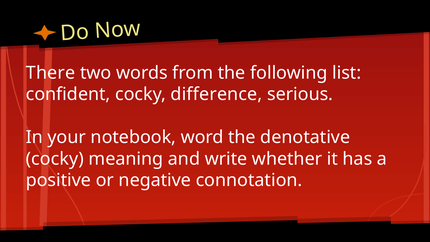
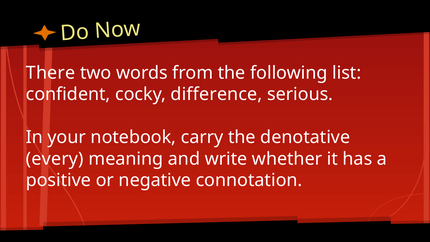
word: word -> carry
cocky at (55, 159): cocky -> every
